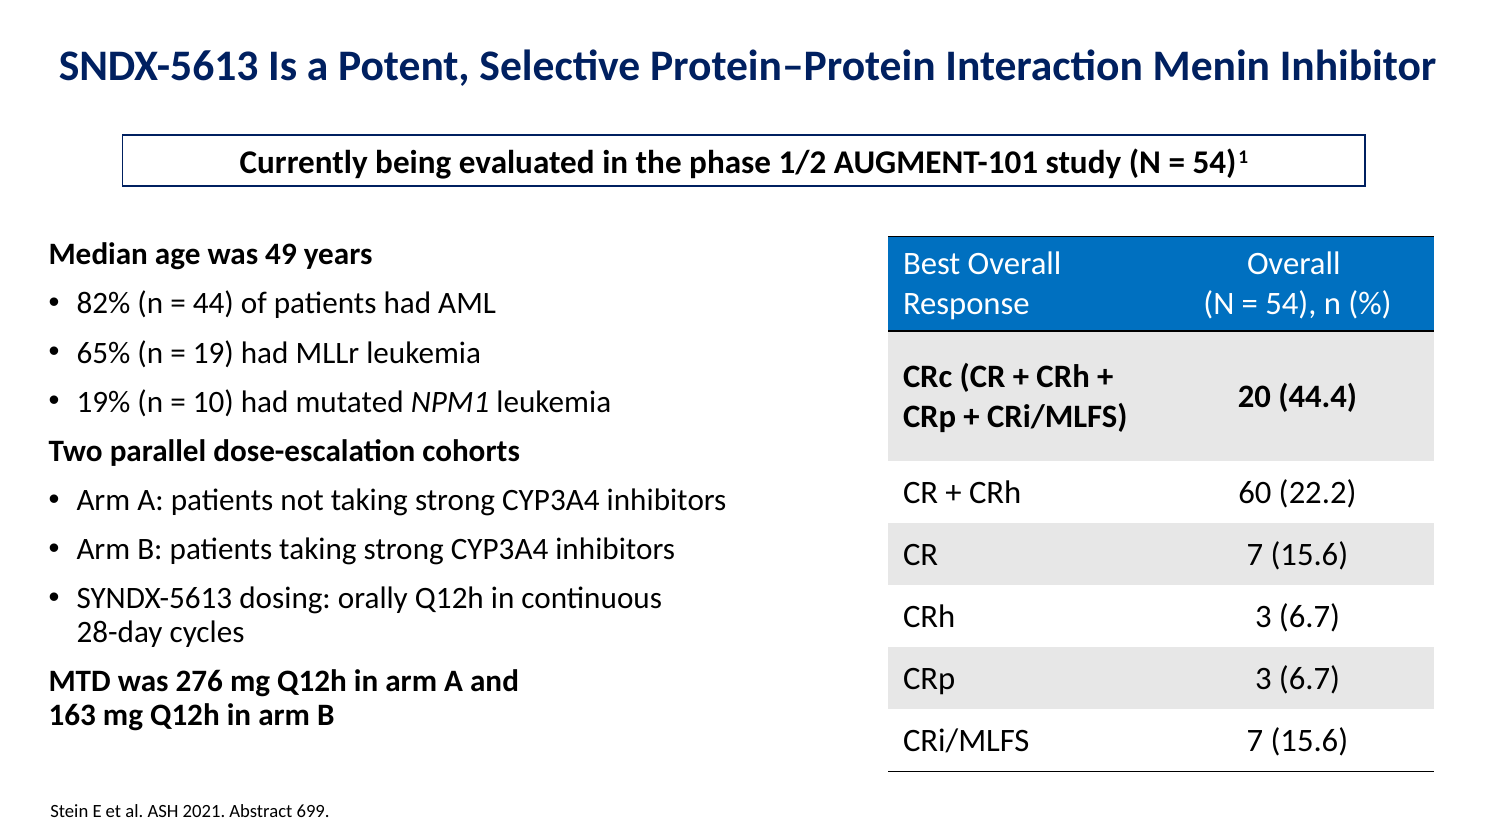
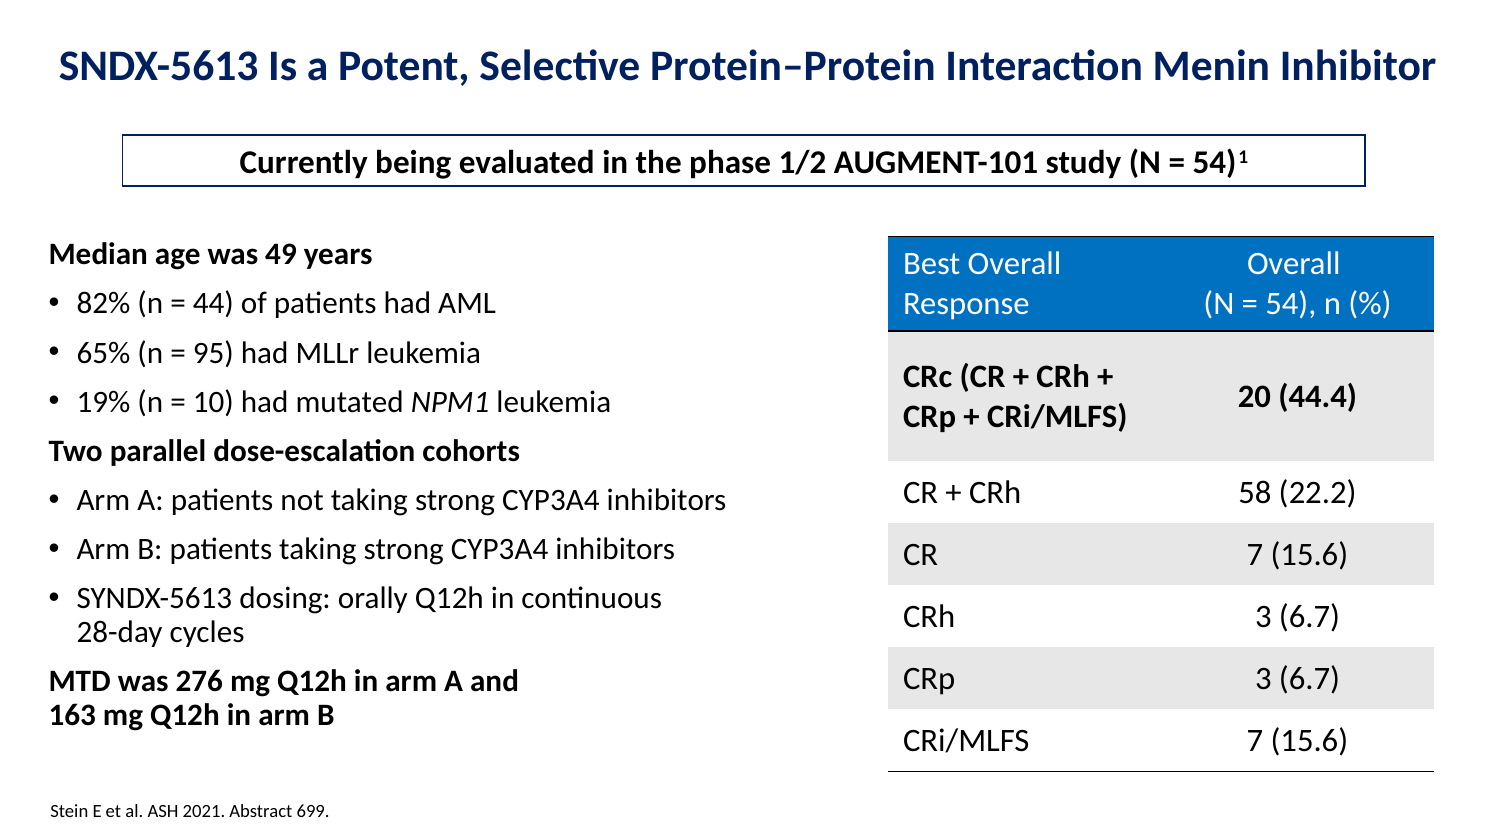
19: 19 -> 95
60: 60 -> 58
